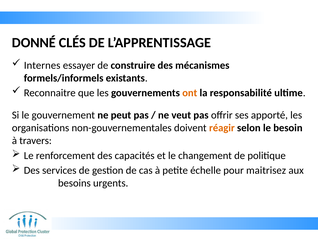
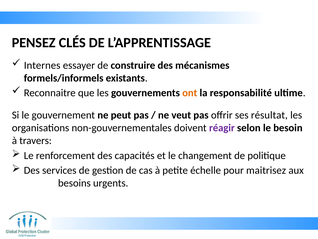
DONNÉ: DONNÉ -> PENSEZ
apporté: apporté -> résultat
réagir colour: orange -> purple
